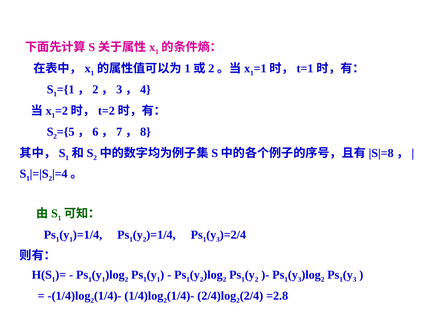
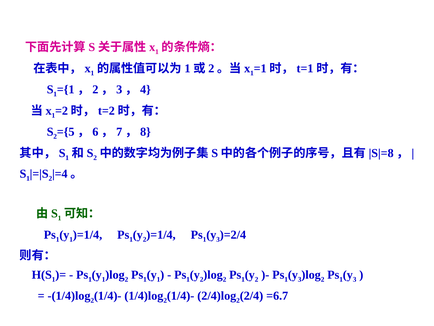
=2.8: =2.8 -> =6.7
